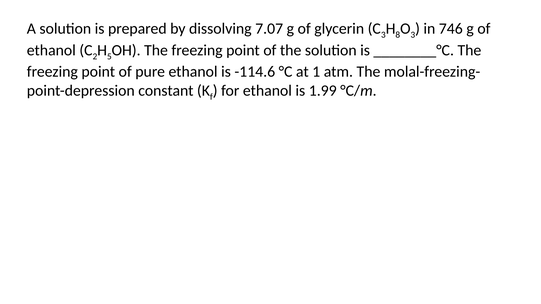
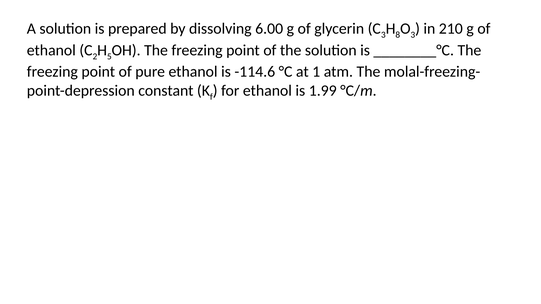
7.07: 7.07 -> 6.00
746: 746 -> 210
